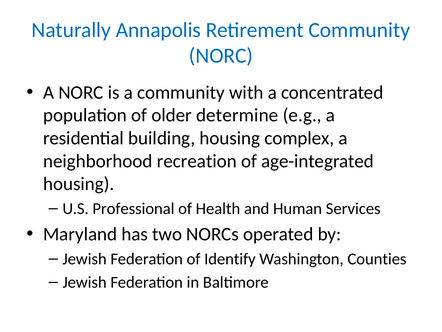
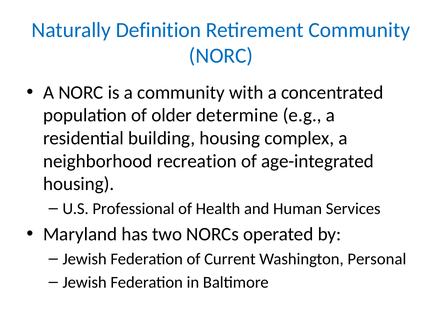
Annapolis: Annapolis -> Definition
Identify: Identify -> Current
Counties: Counties -> Personal
